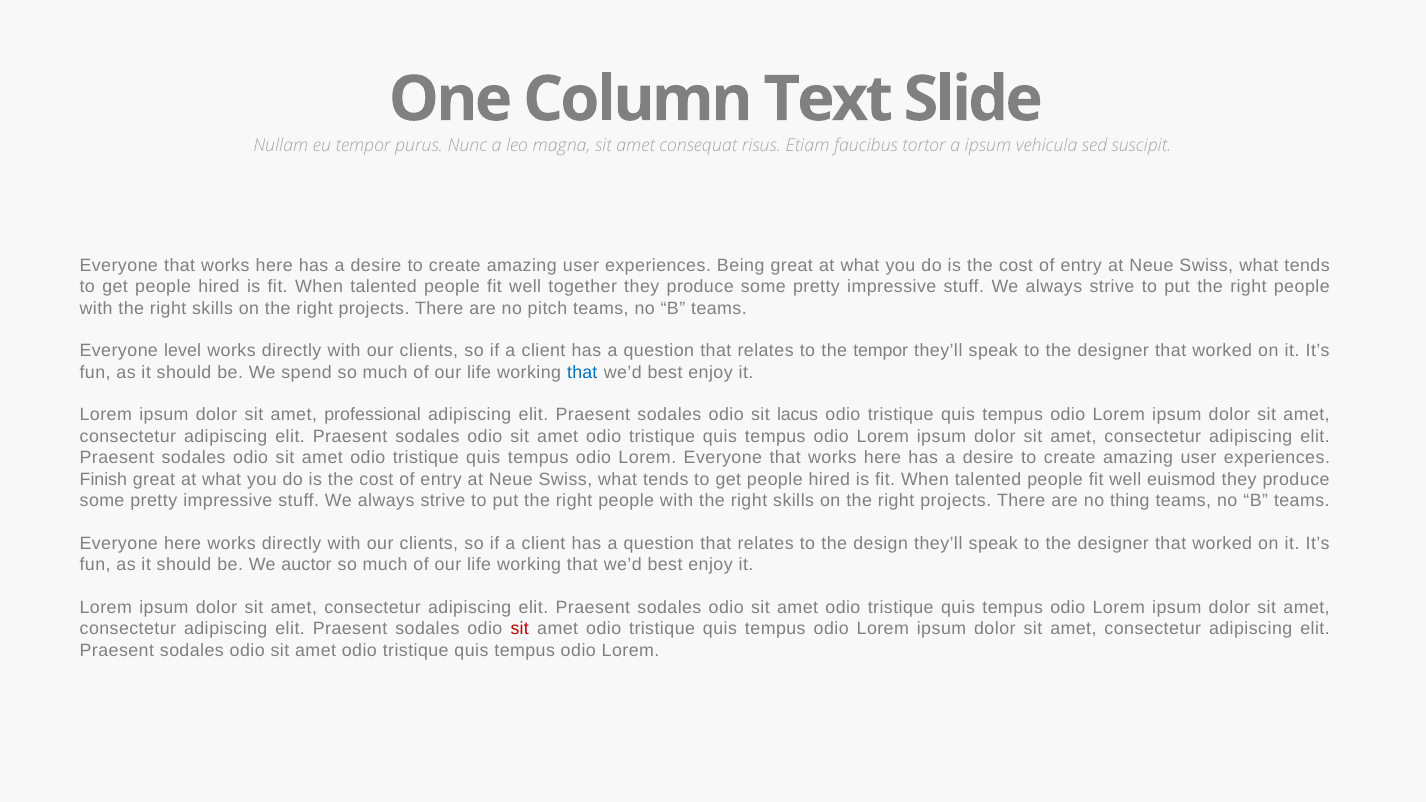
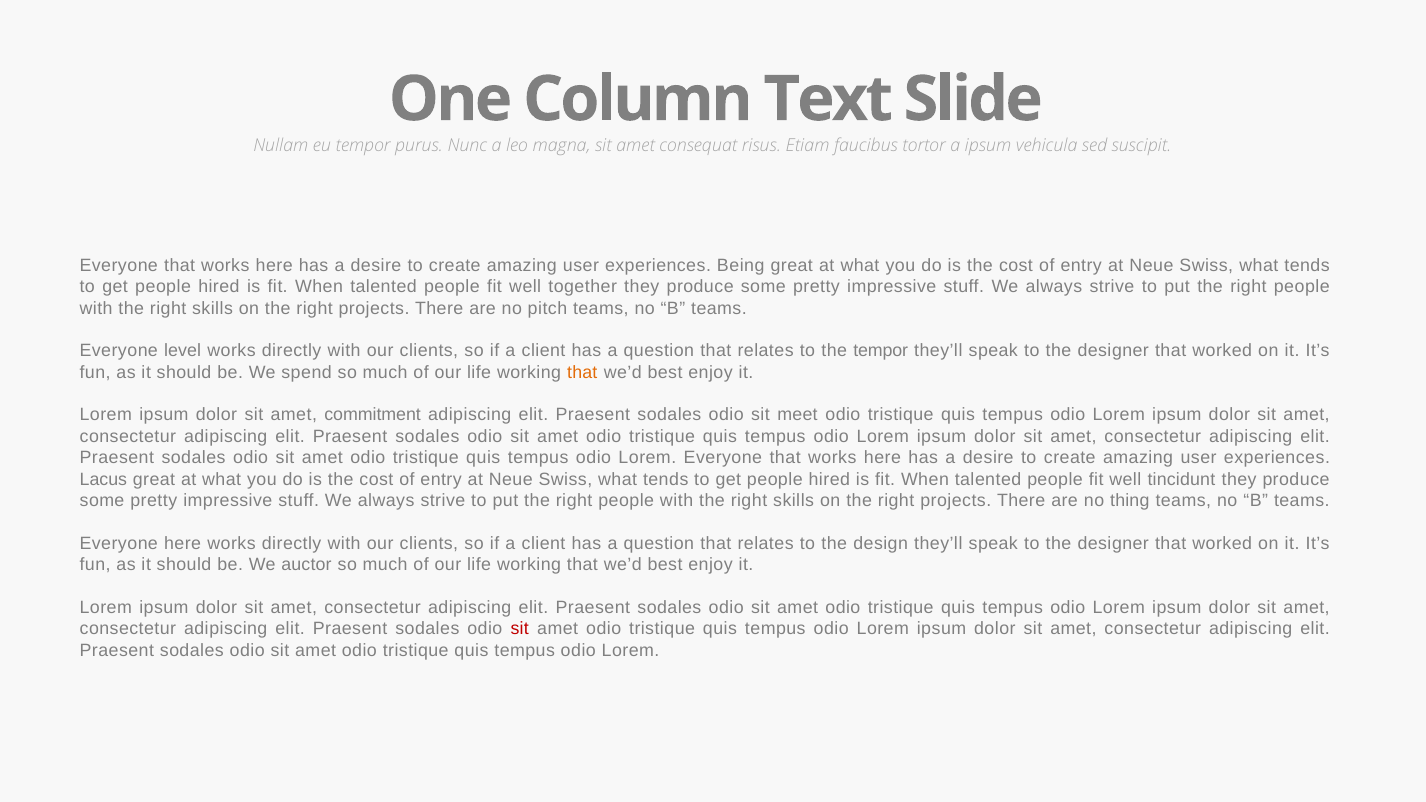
that at (582, 372) colour: blue -> orange
professional: professional -> commitment
lacus: lacus -> meet
Finish: Finish -> Lacus
euismod: euismod -> tincidunt
